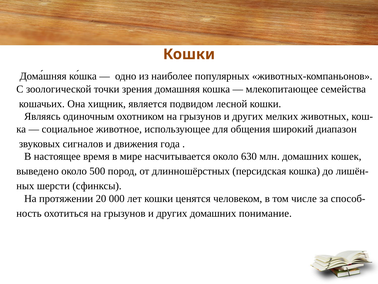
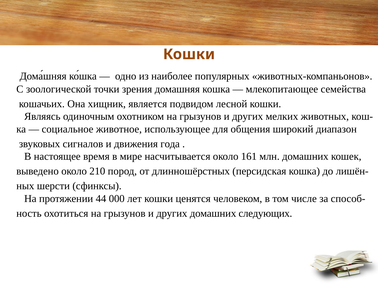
630: 630 -> 161
500: 500 -> 210
20: 20 -> 44
понимание: понимание -> следующих
